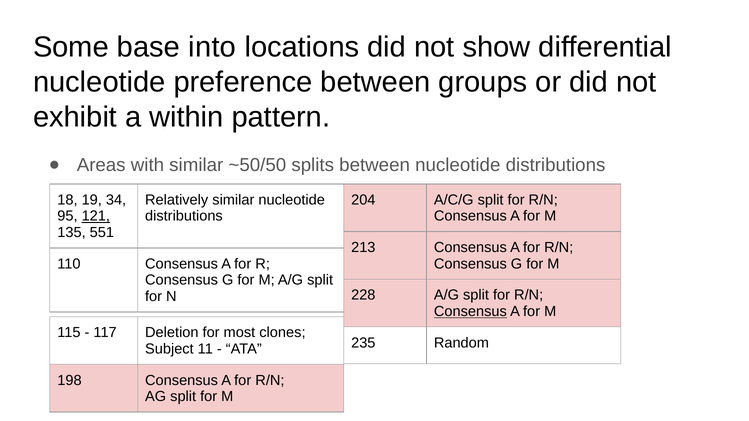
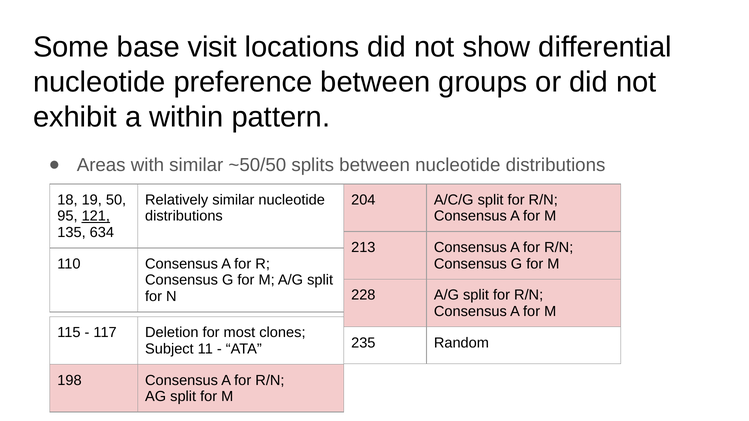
into: into -> visit
34: 34 -> 50
551: 551 -> 634
Consensus at (470, 312) underline: present -> none
